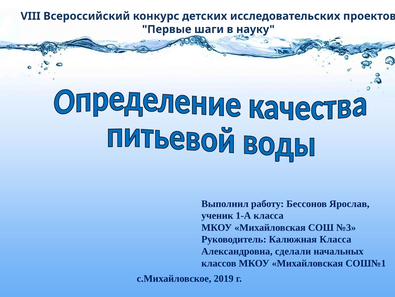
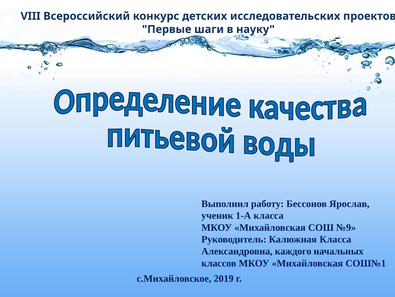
№3: №3 -> №9
сделали: сделали -> каждого
